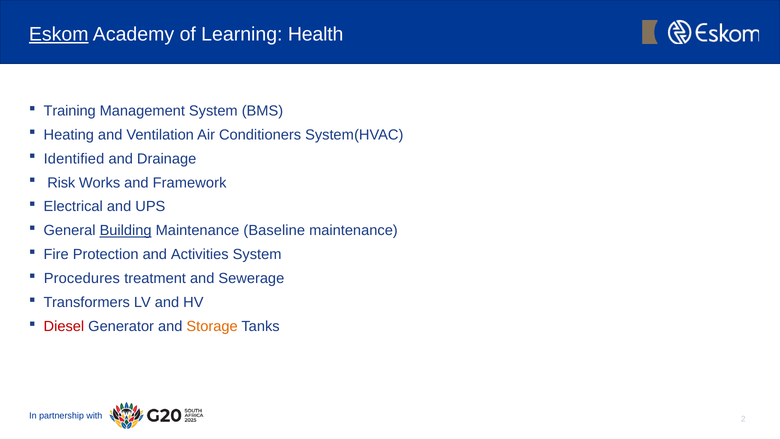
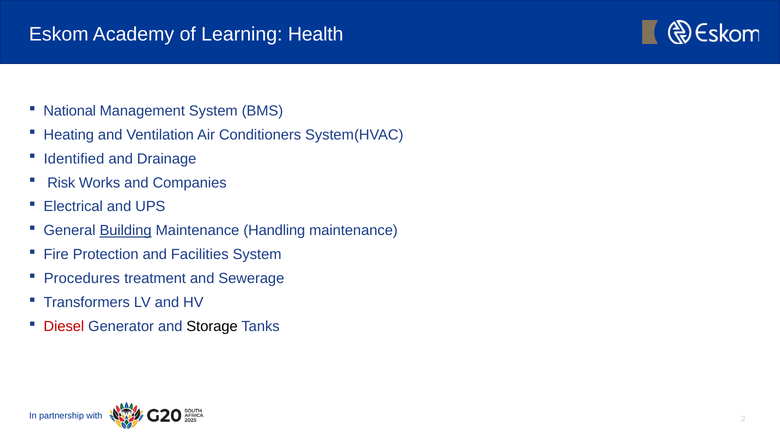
Eskom underline: present -> none
Training: Training -> National
Framework: Framework -> Companies
Baseline: Baseline -> Handling
Activities: Activities -> Facilities
Storage colour: orange -> black
